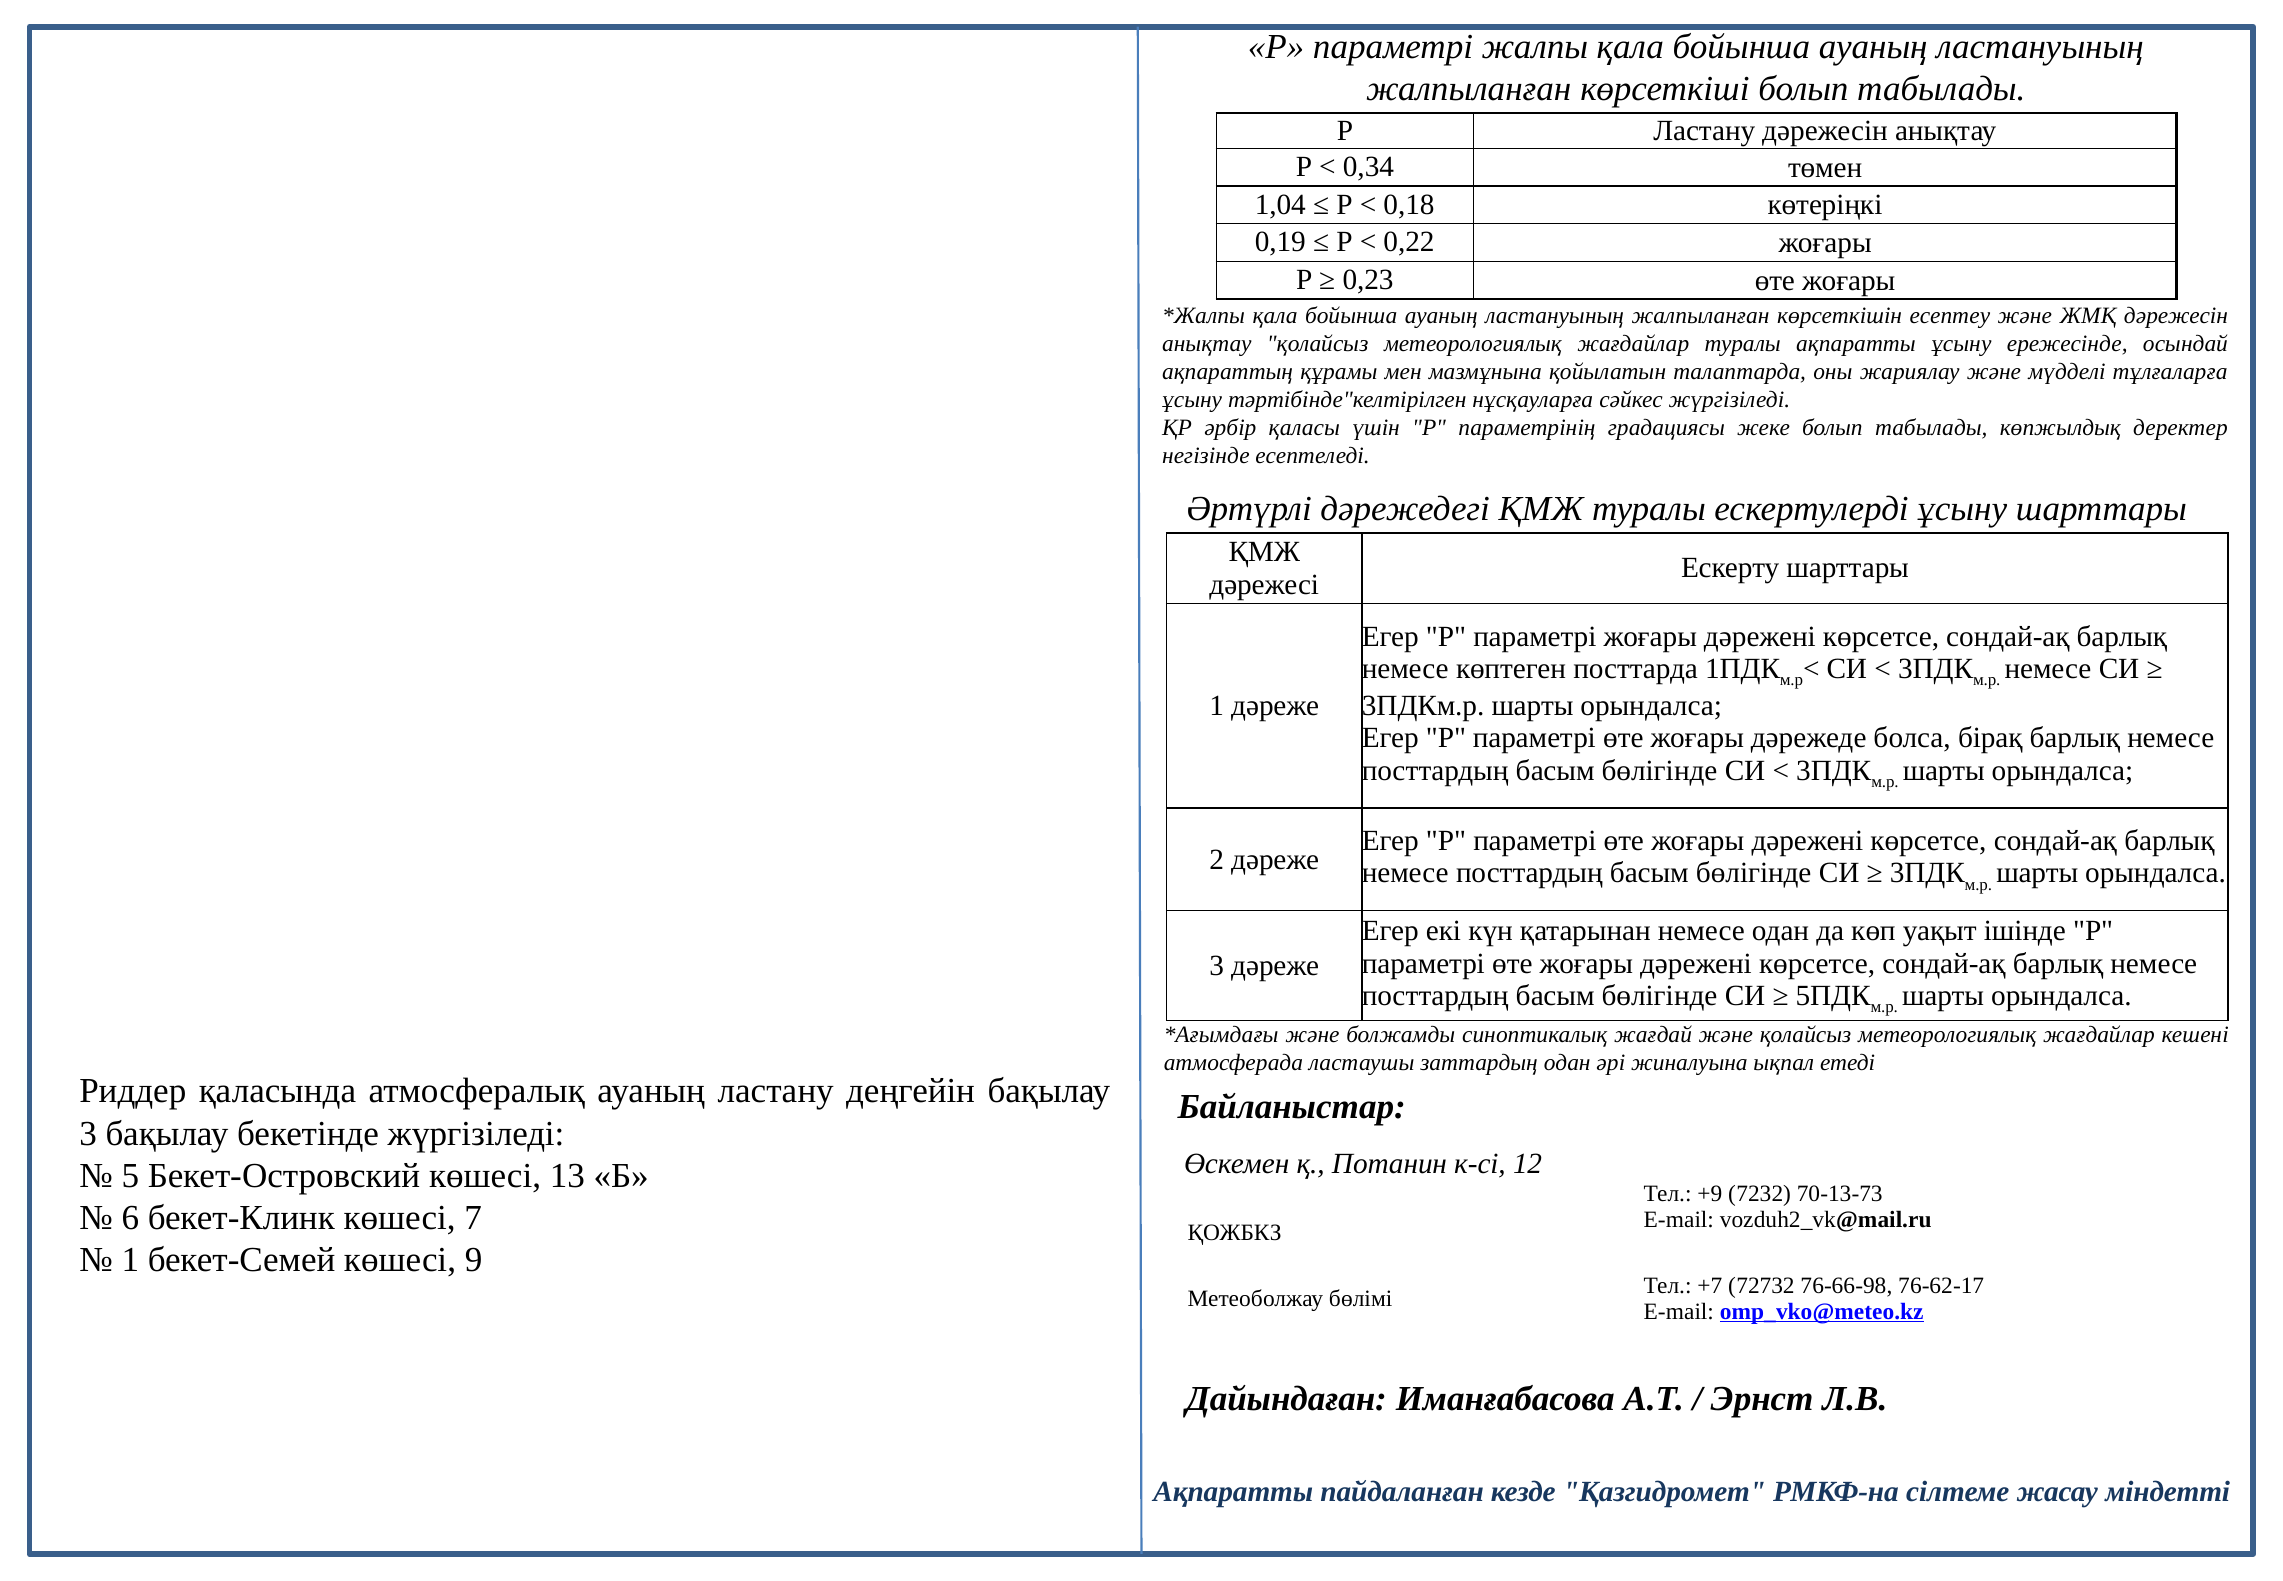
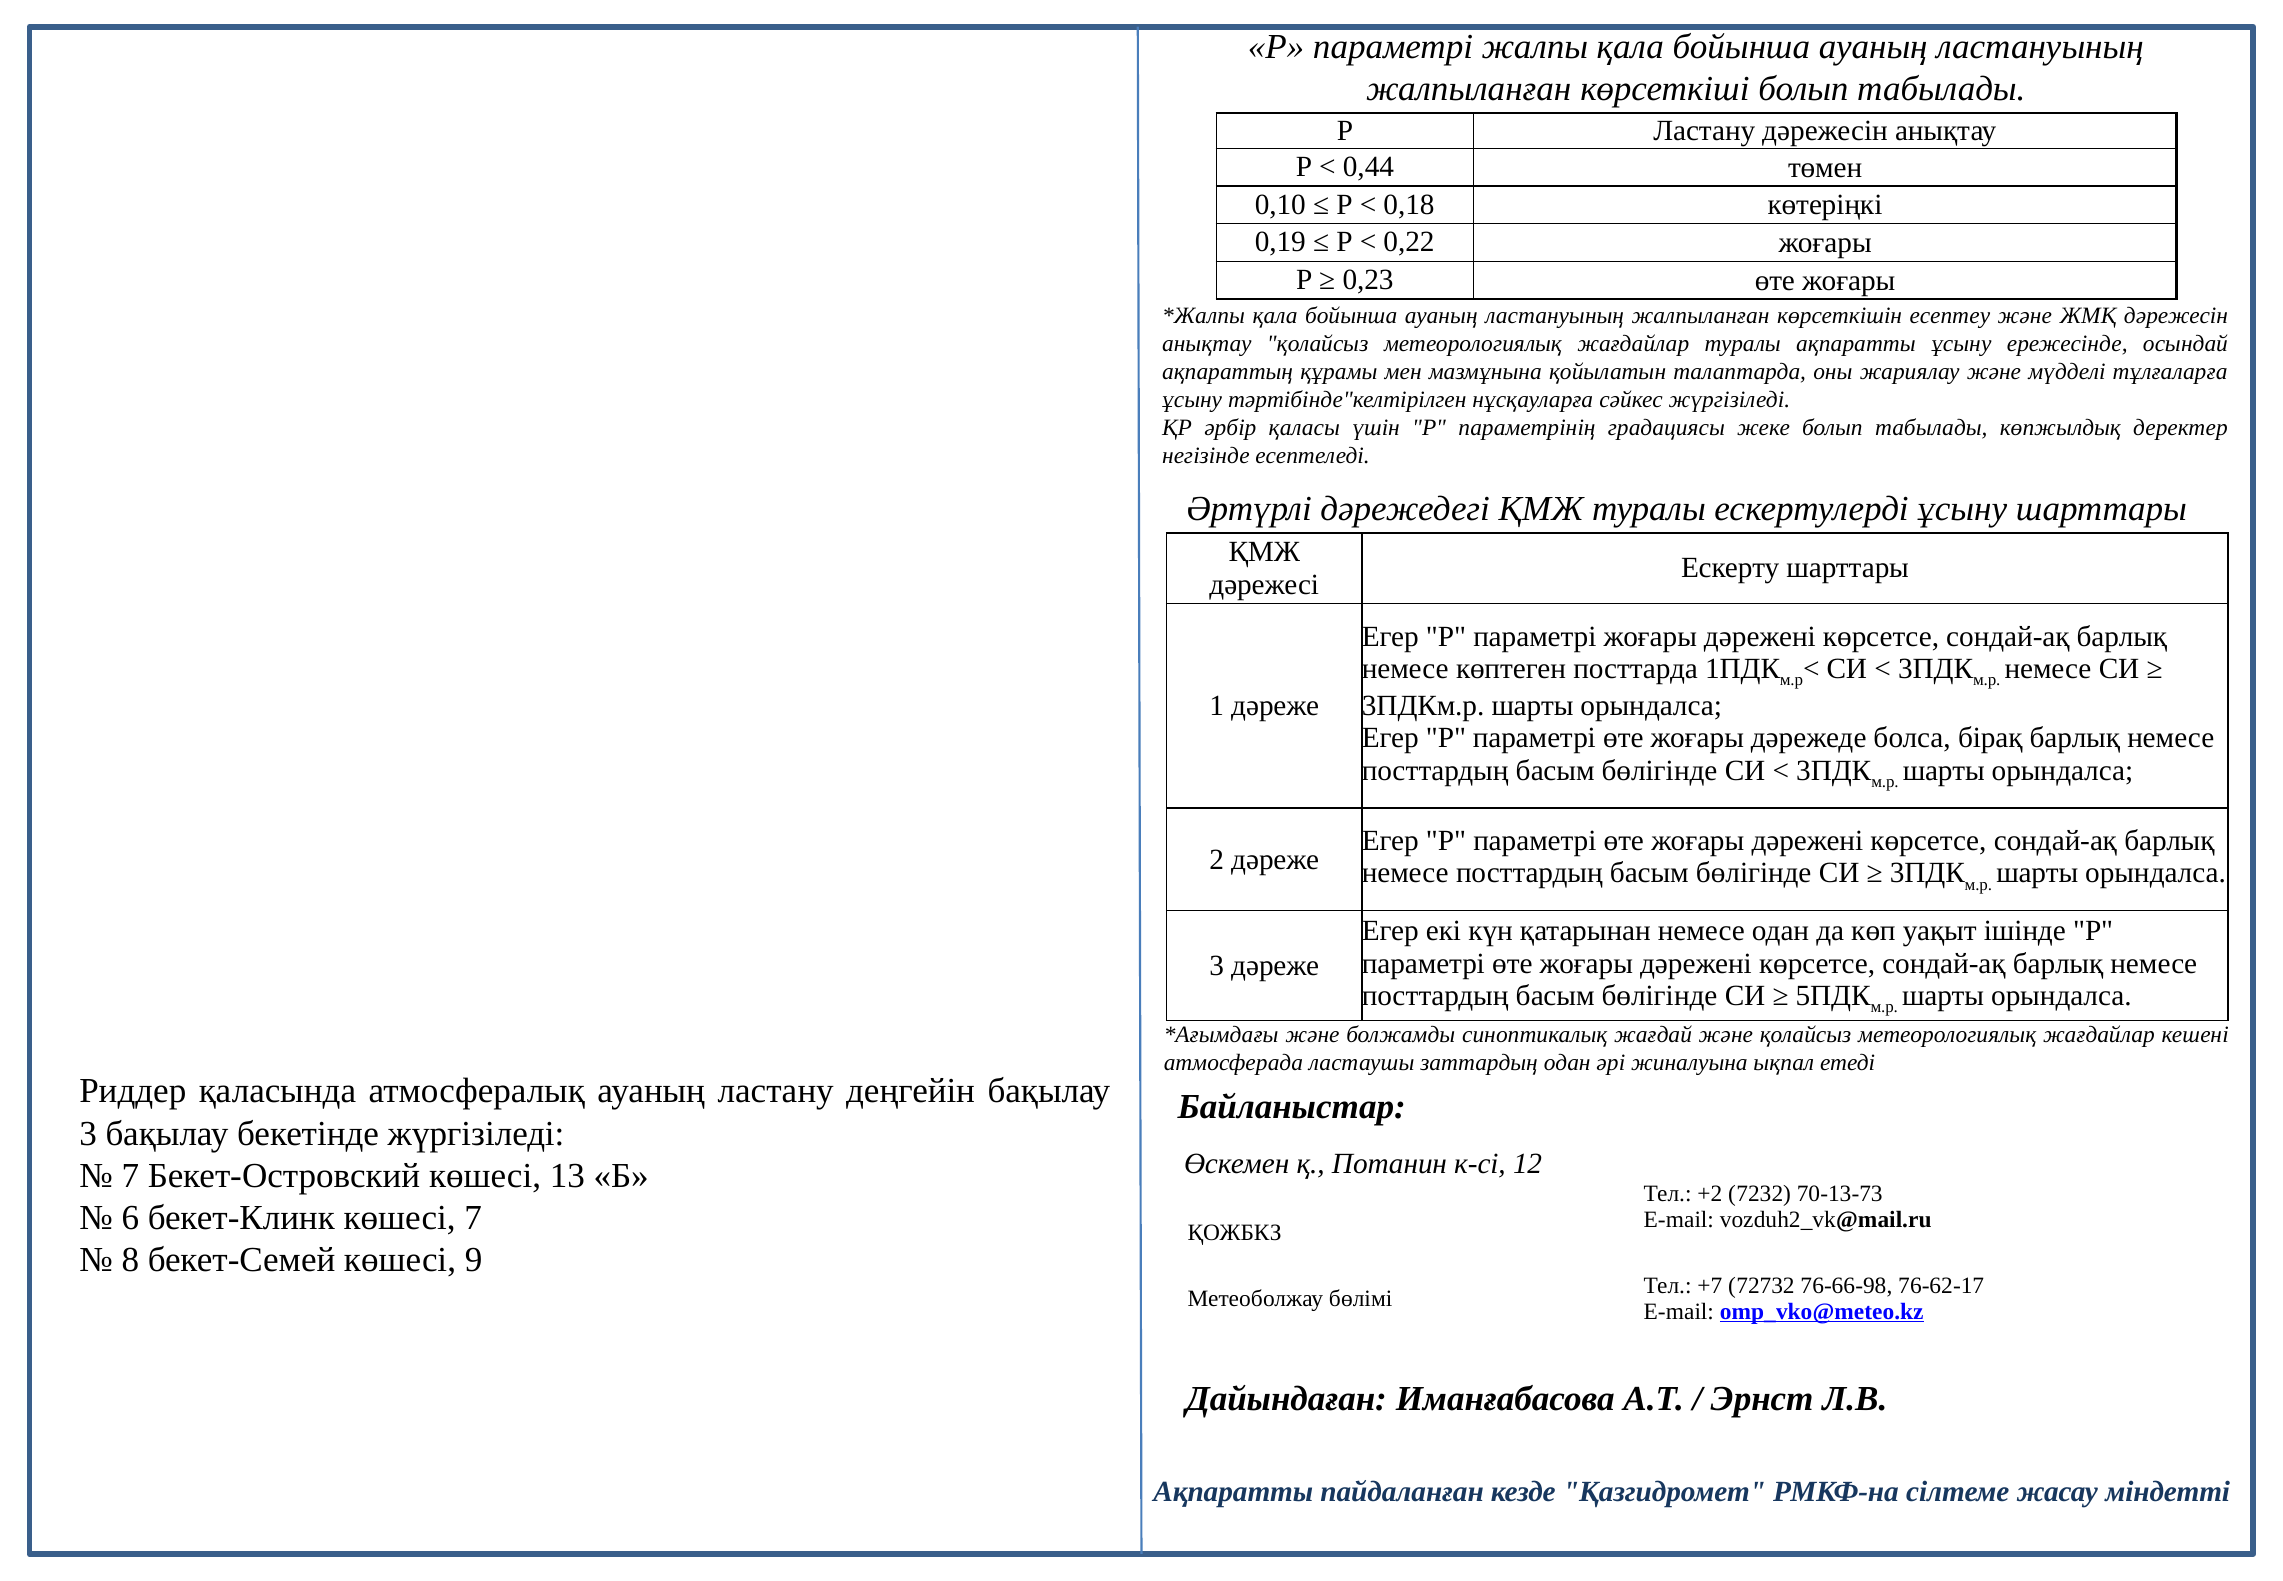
0,34: 0,34 -> 0,44
1,04: 1,04 -> 0,10
5 at (130, 1175): 5 -> 7
+9: +9 -> +2
1 at (130, 1260): 1 -> 8
